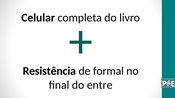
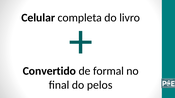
Resistência: Resistência -> Convertido
entre: entre -> pelos
